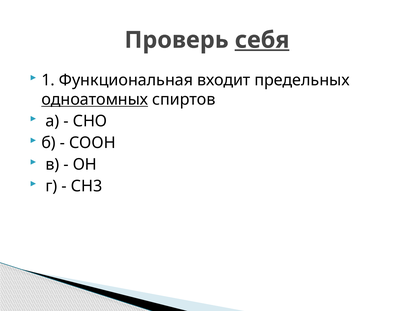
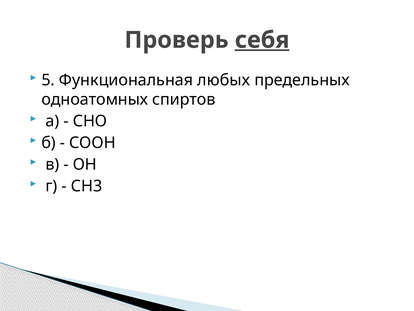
1: 1 -> 5
входит: входит -> любых
одноатомных underline: present -> none
